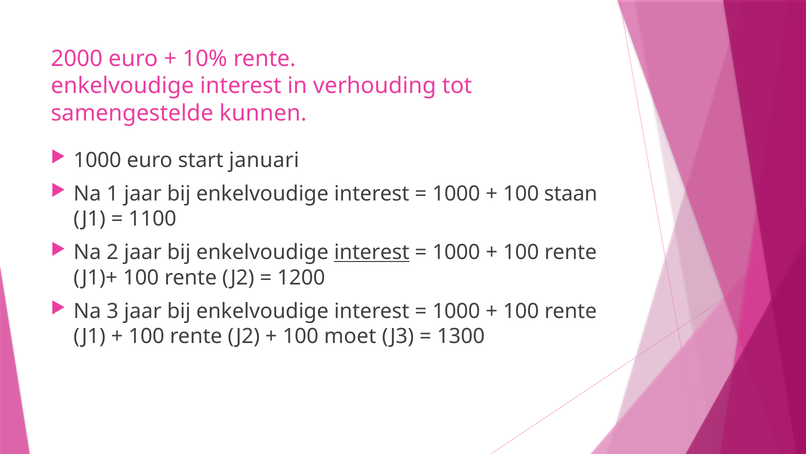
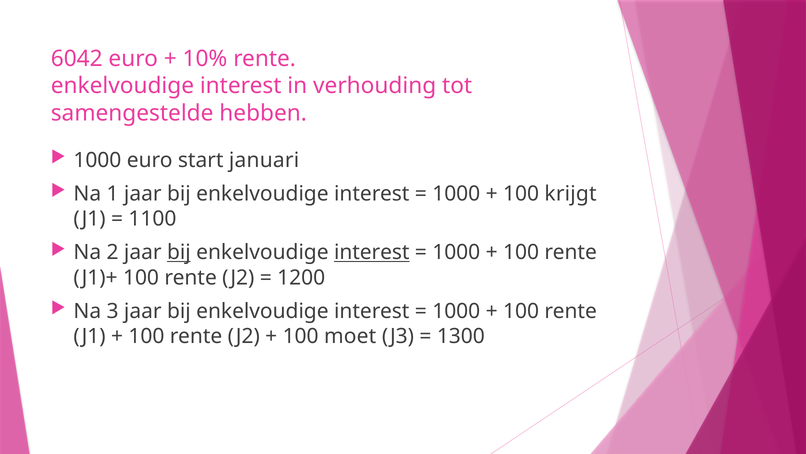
2000: 2000 -> 6042
kunnen: kunnen -> hebben
staan: staan -> krijgt
bij at (179, 252) underline: none -> present
